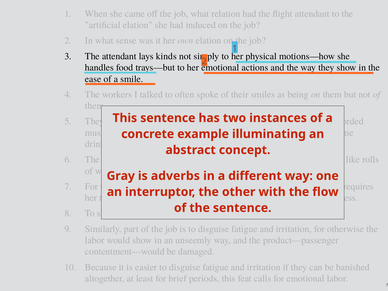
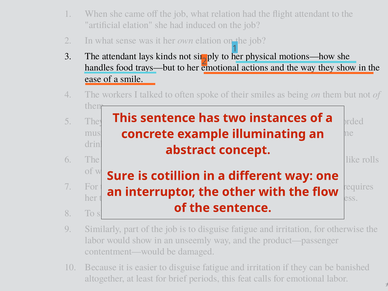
Gray: Gray -> Sure
adverbs: adverbs -> cotillion
